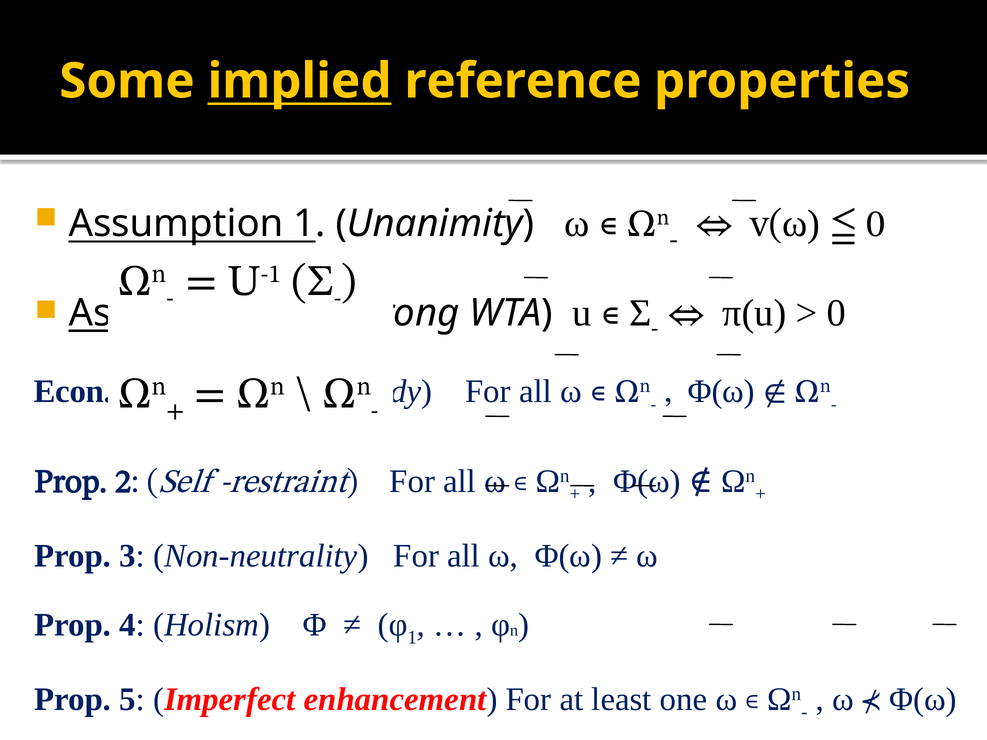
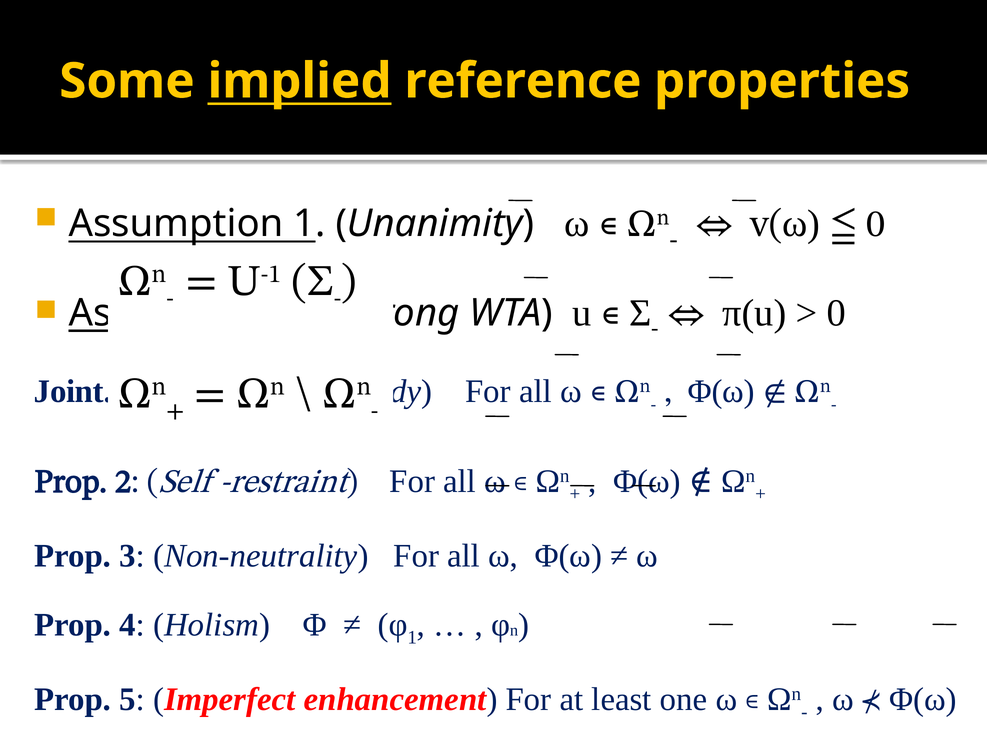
Econ: Econ -> Joint
